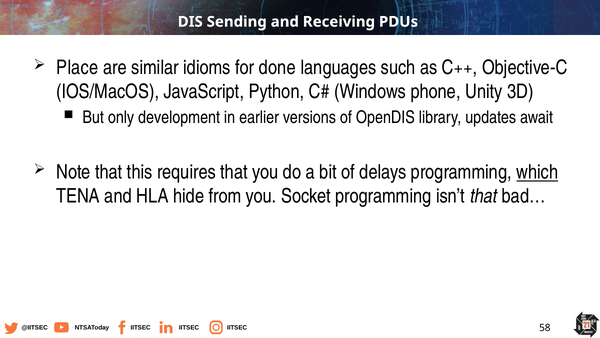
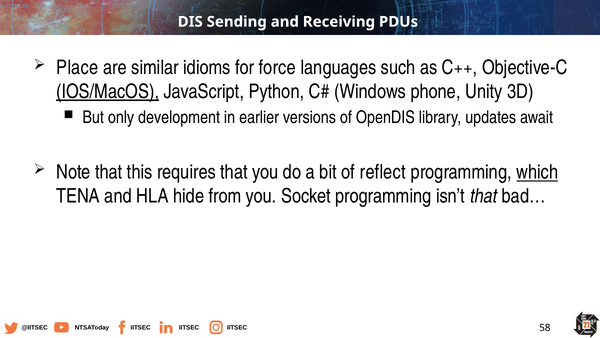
done: done -> force
IOS/MacOS underline: none -> present
delays: delays -> reflect
